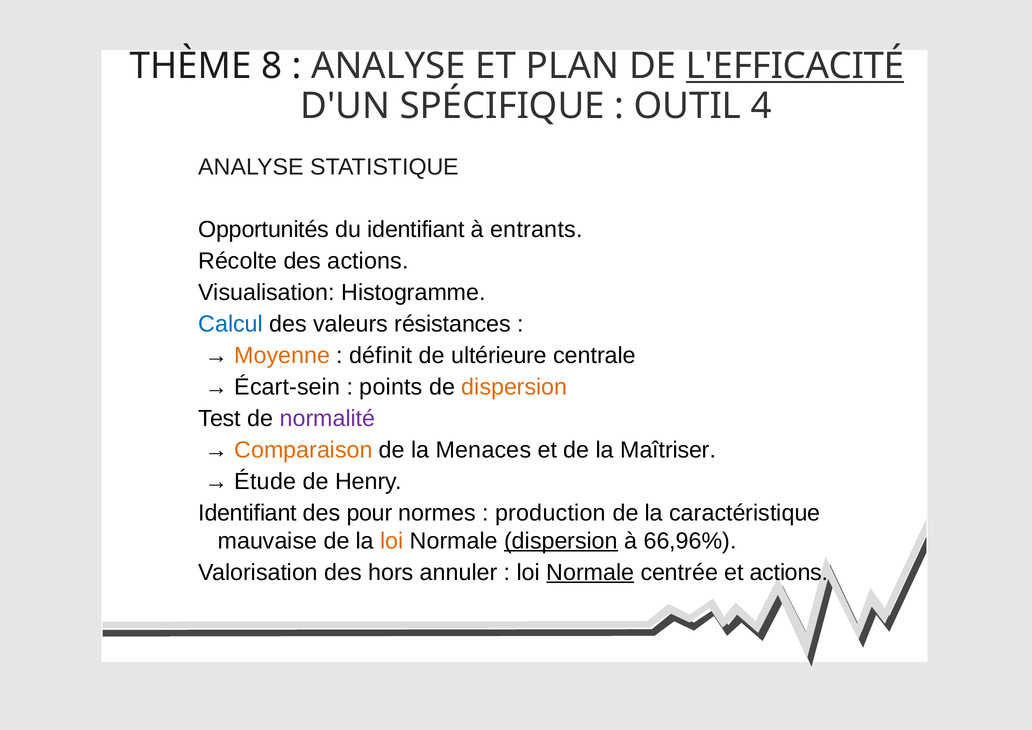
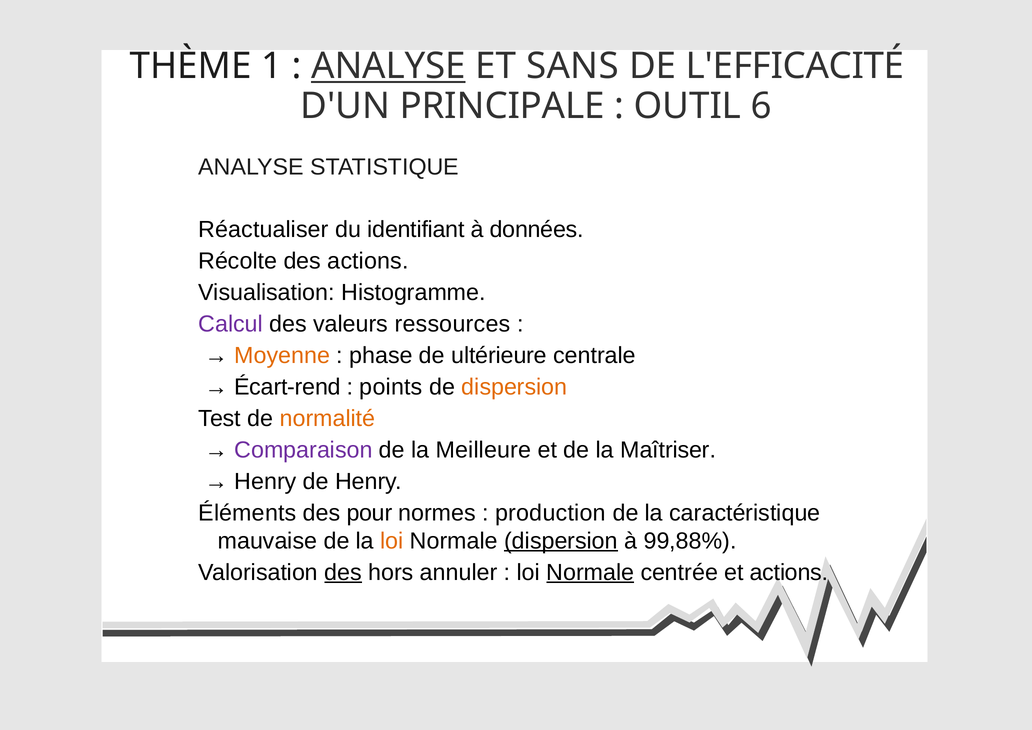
8: 8 -> 1
ANALYSE at (389, 66) underline: none -> present
PLAN: PLAN -> SANS
L'EFFICACITÉ underline: present -> none
SPÉCIFIQUE: SPÉCIFIQUE -> PRINCIPALE
4: 4 -> 6
Opportunités: Opportunités -> Réactualiser
entrants: entrants -> données
Calcul colour: blue -> purple
résistances: résistances -> ressources
définit: définit -> phase
Écart-sein: Écart-sein -> Écart-rend
normalité colour: purple -> orange
Comparaison colour: orange -> purple
Menaces: Menaces -> Meilleure
Étude at (265, 481): Étude -> Henry
Identifiant at (248, 513): Identifiant -> Éléments
66,96%: 66,96% -> 99,88%
des at (343, 572) underline: none -> present
